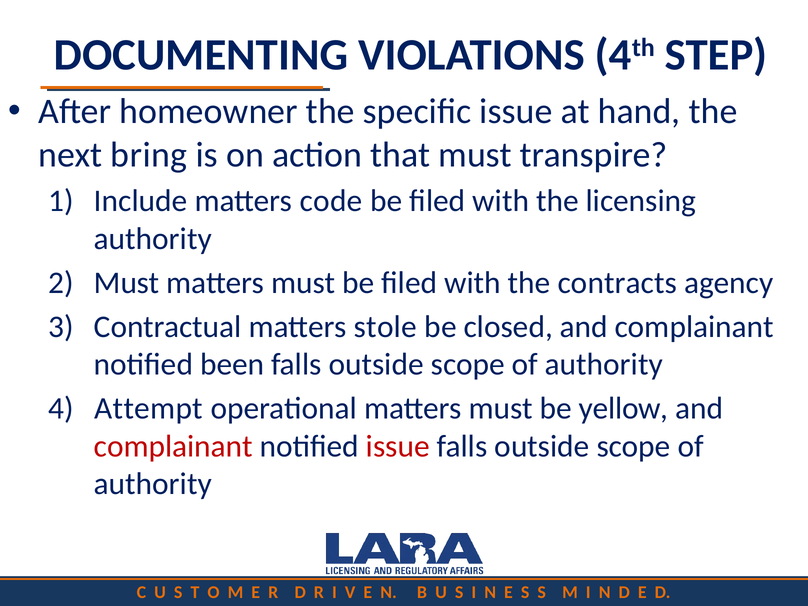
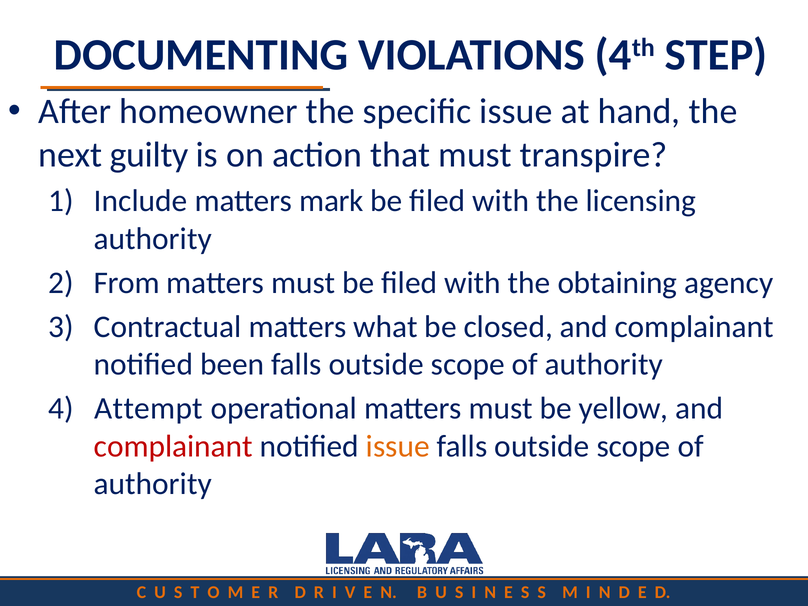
bring: bring -> guilty
code: code -> mark
Must at (127, 283): Must -> From
contracts: contracts -> obtaining
stole: stole -> what
issue at (398, 446) colour: red -> orange
